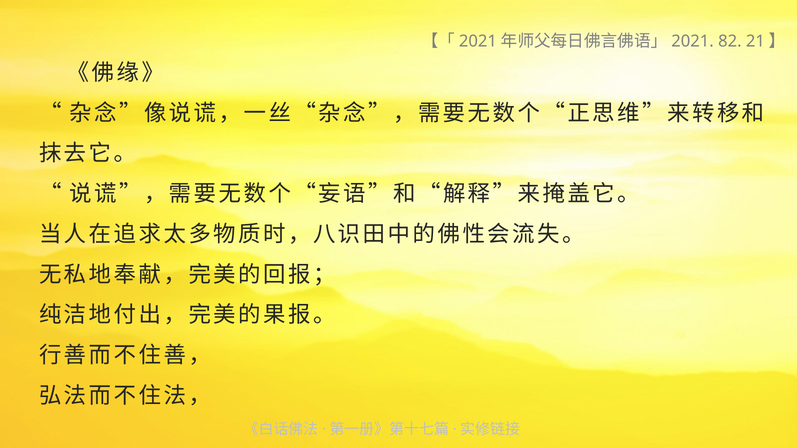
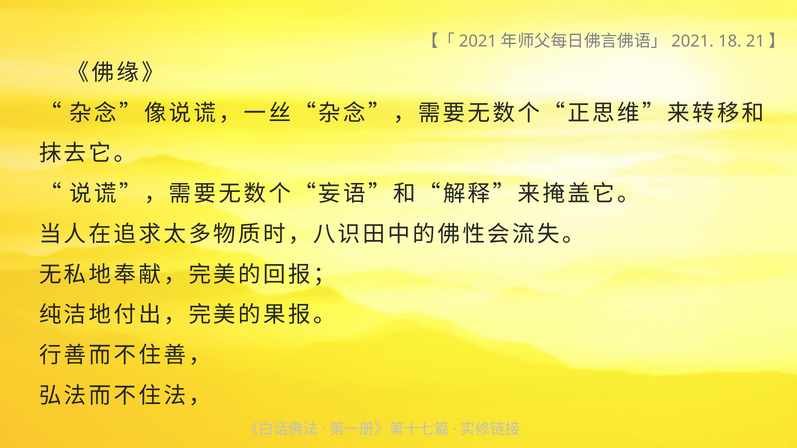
82: 82 -> 18
